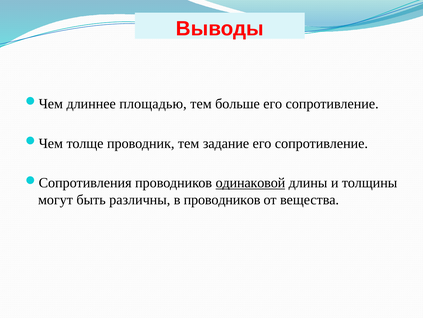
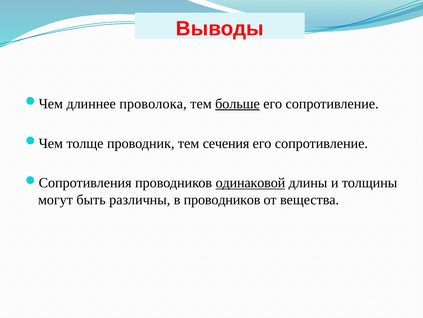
площадью: площадью -> проволока
больше underline: none -> present
задание: задание -> сечения
